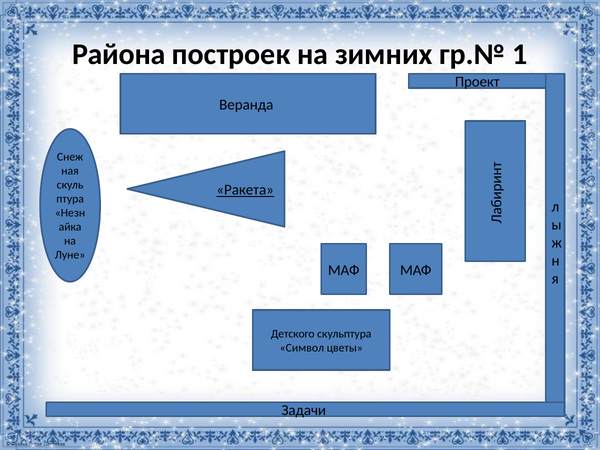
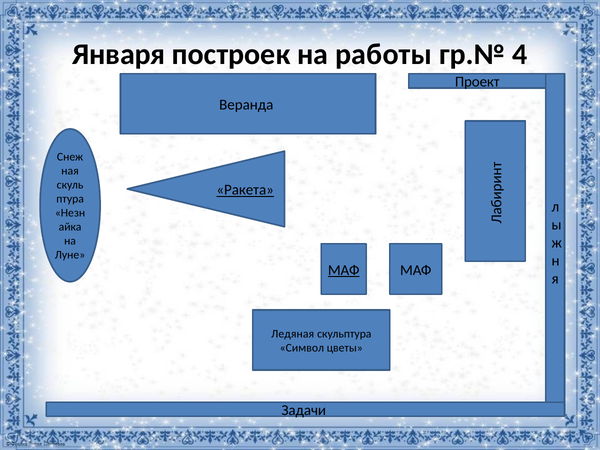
Района: Района -> Января
зимних: зимних -> работы
1: 1 -> 4
МАФ at (344, 270) underline: none -> present
Детского: Детского -> Ледяная
